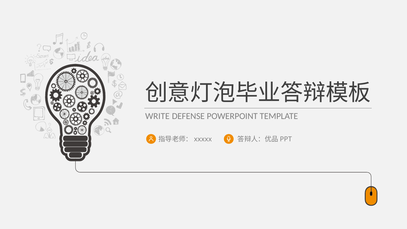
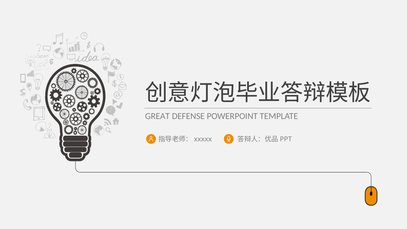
WRITE: WRITE -> GREAT
